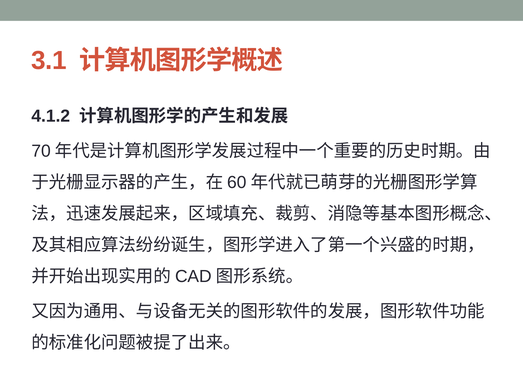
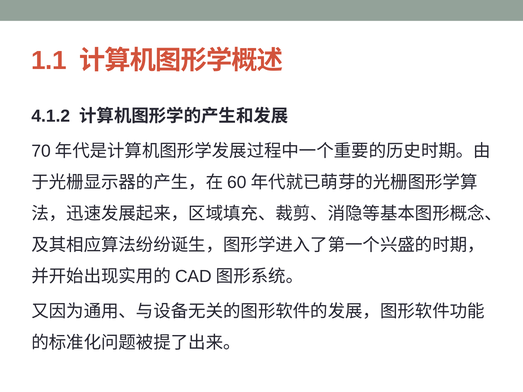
3.1: 3.1 -> 1.1
